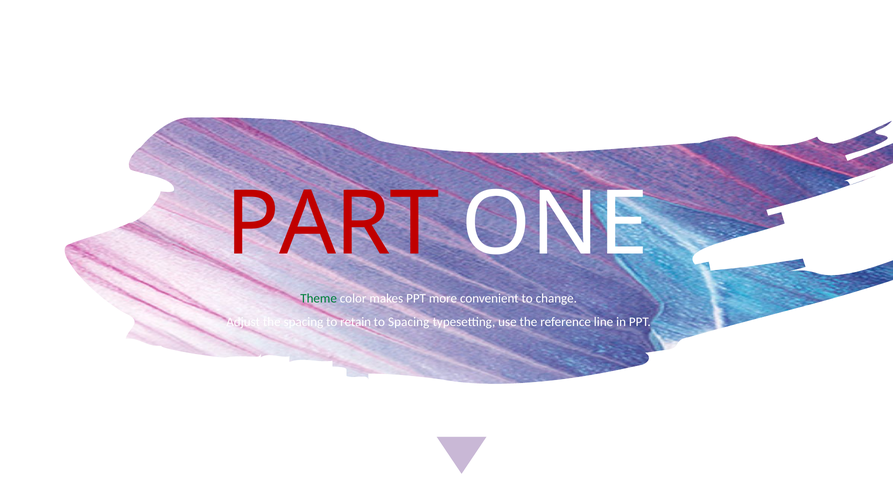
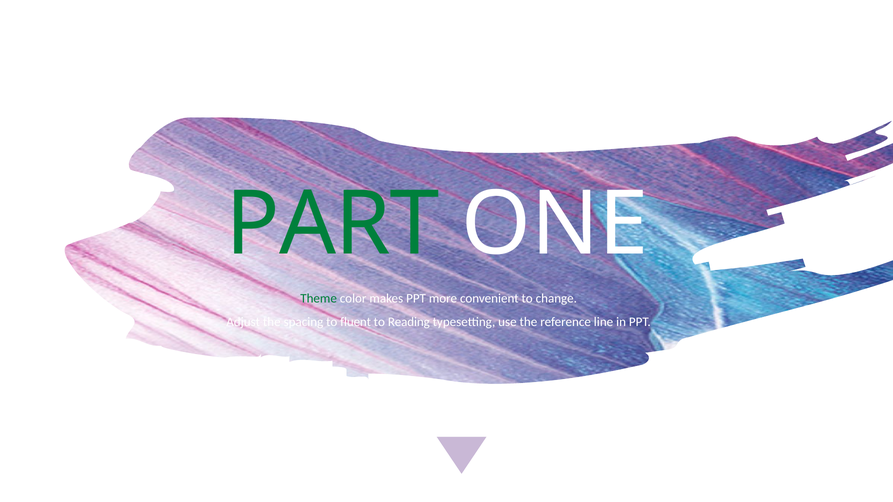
PART colour: red -> green
retain: retain -> fluent
to Spacing: Spacing -> Reading
